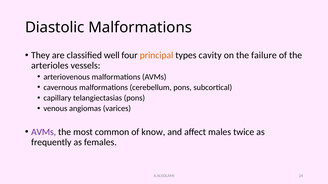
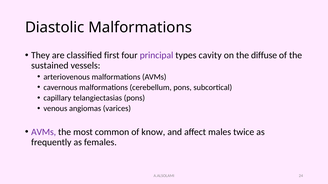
well: well -> first
principal colour: orange -> purple
failure: failure -> diffuse
arterioles: arterioles -> sustained
